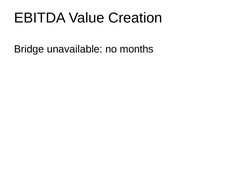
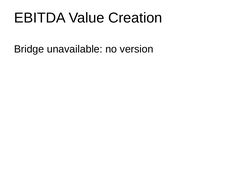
months: months -> version
